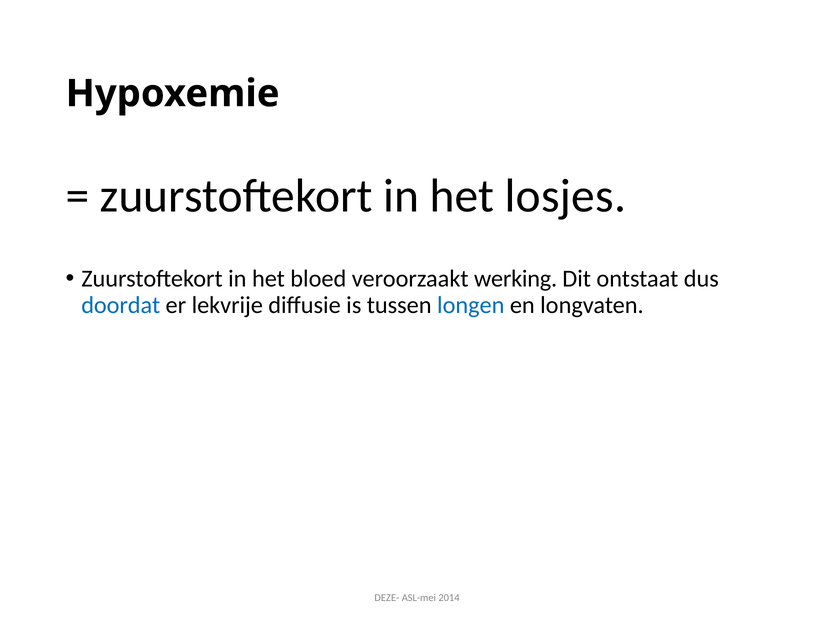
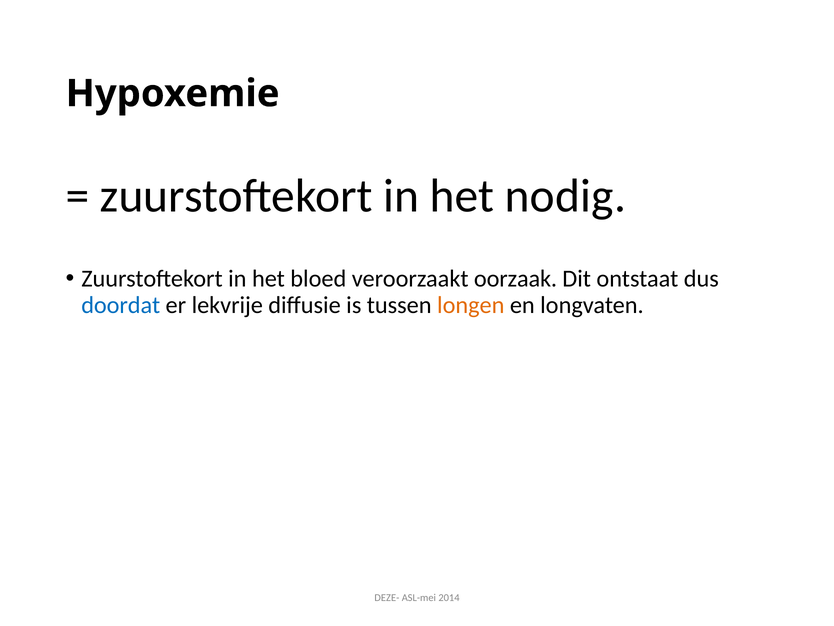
losjes: losjes -> nodig
werking: werking -> oorzaak
longen colour: blue -> orange
